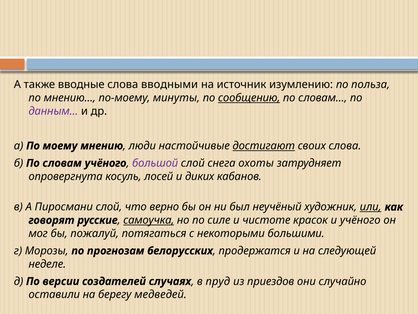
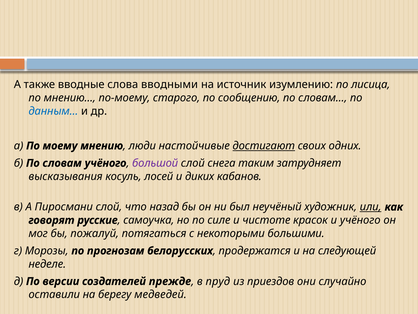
польза: польза -> лисица
минуты: минуты -> старого
сообщению underline: present -> none
данным… colour: purple -> blue
своих слова: слова -> одних
охоты: охоты -> таким
опровергнута: опровергнута -> высказывания
верно: верно -> назад
самоучка underline: present -> none
случаях: случаях -> прежде
